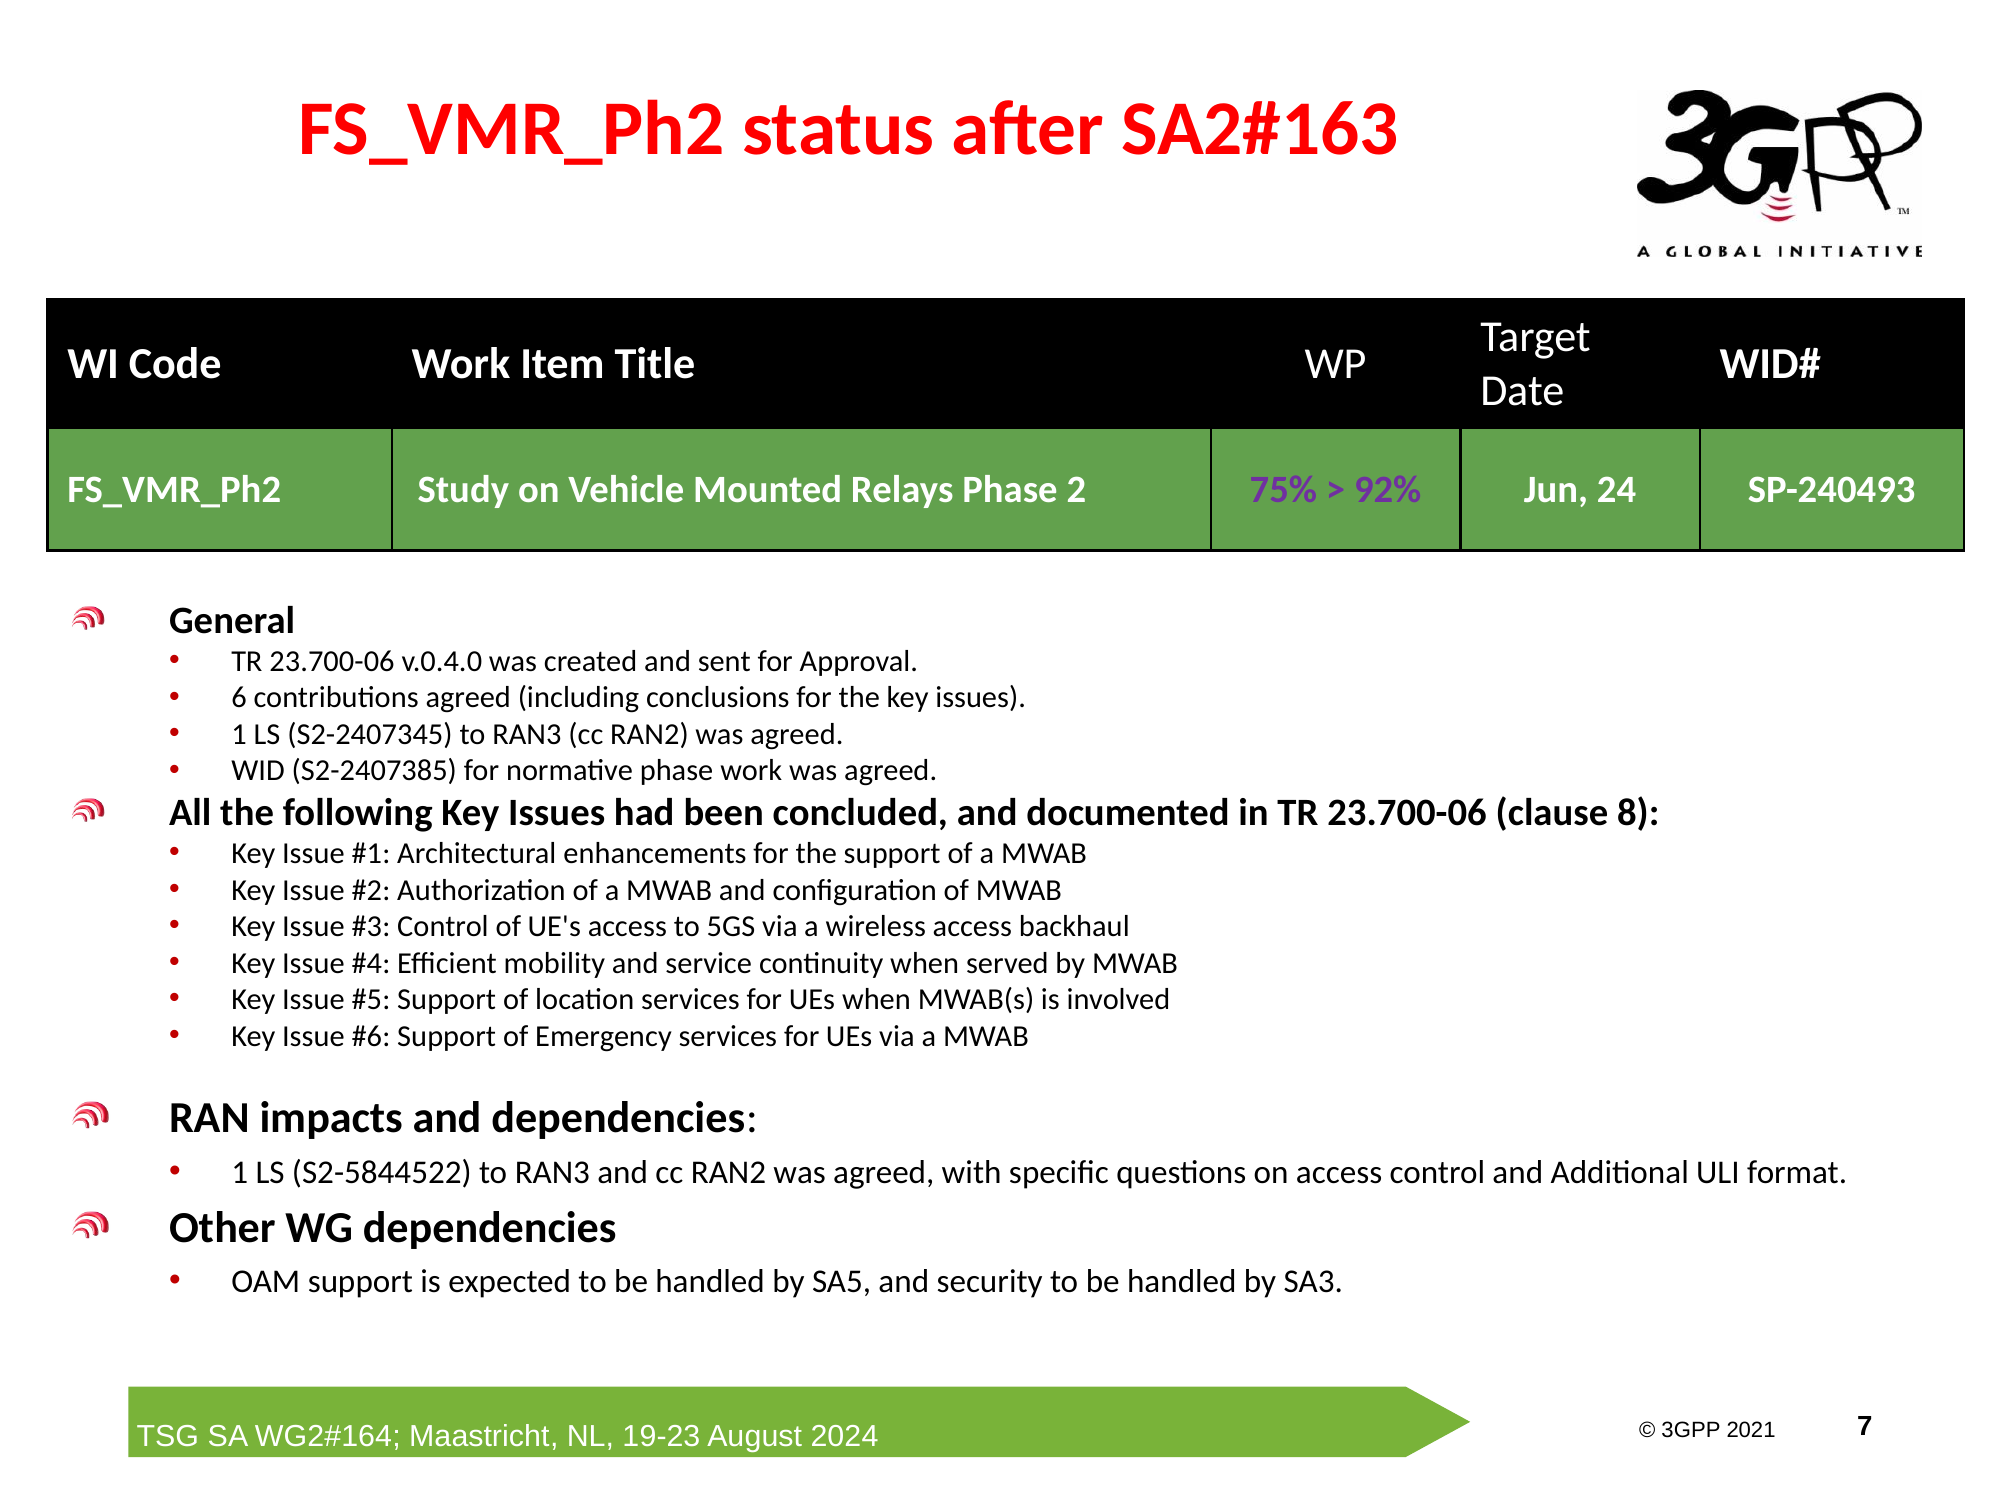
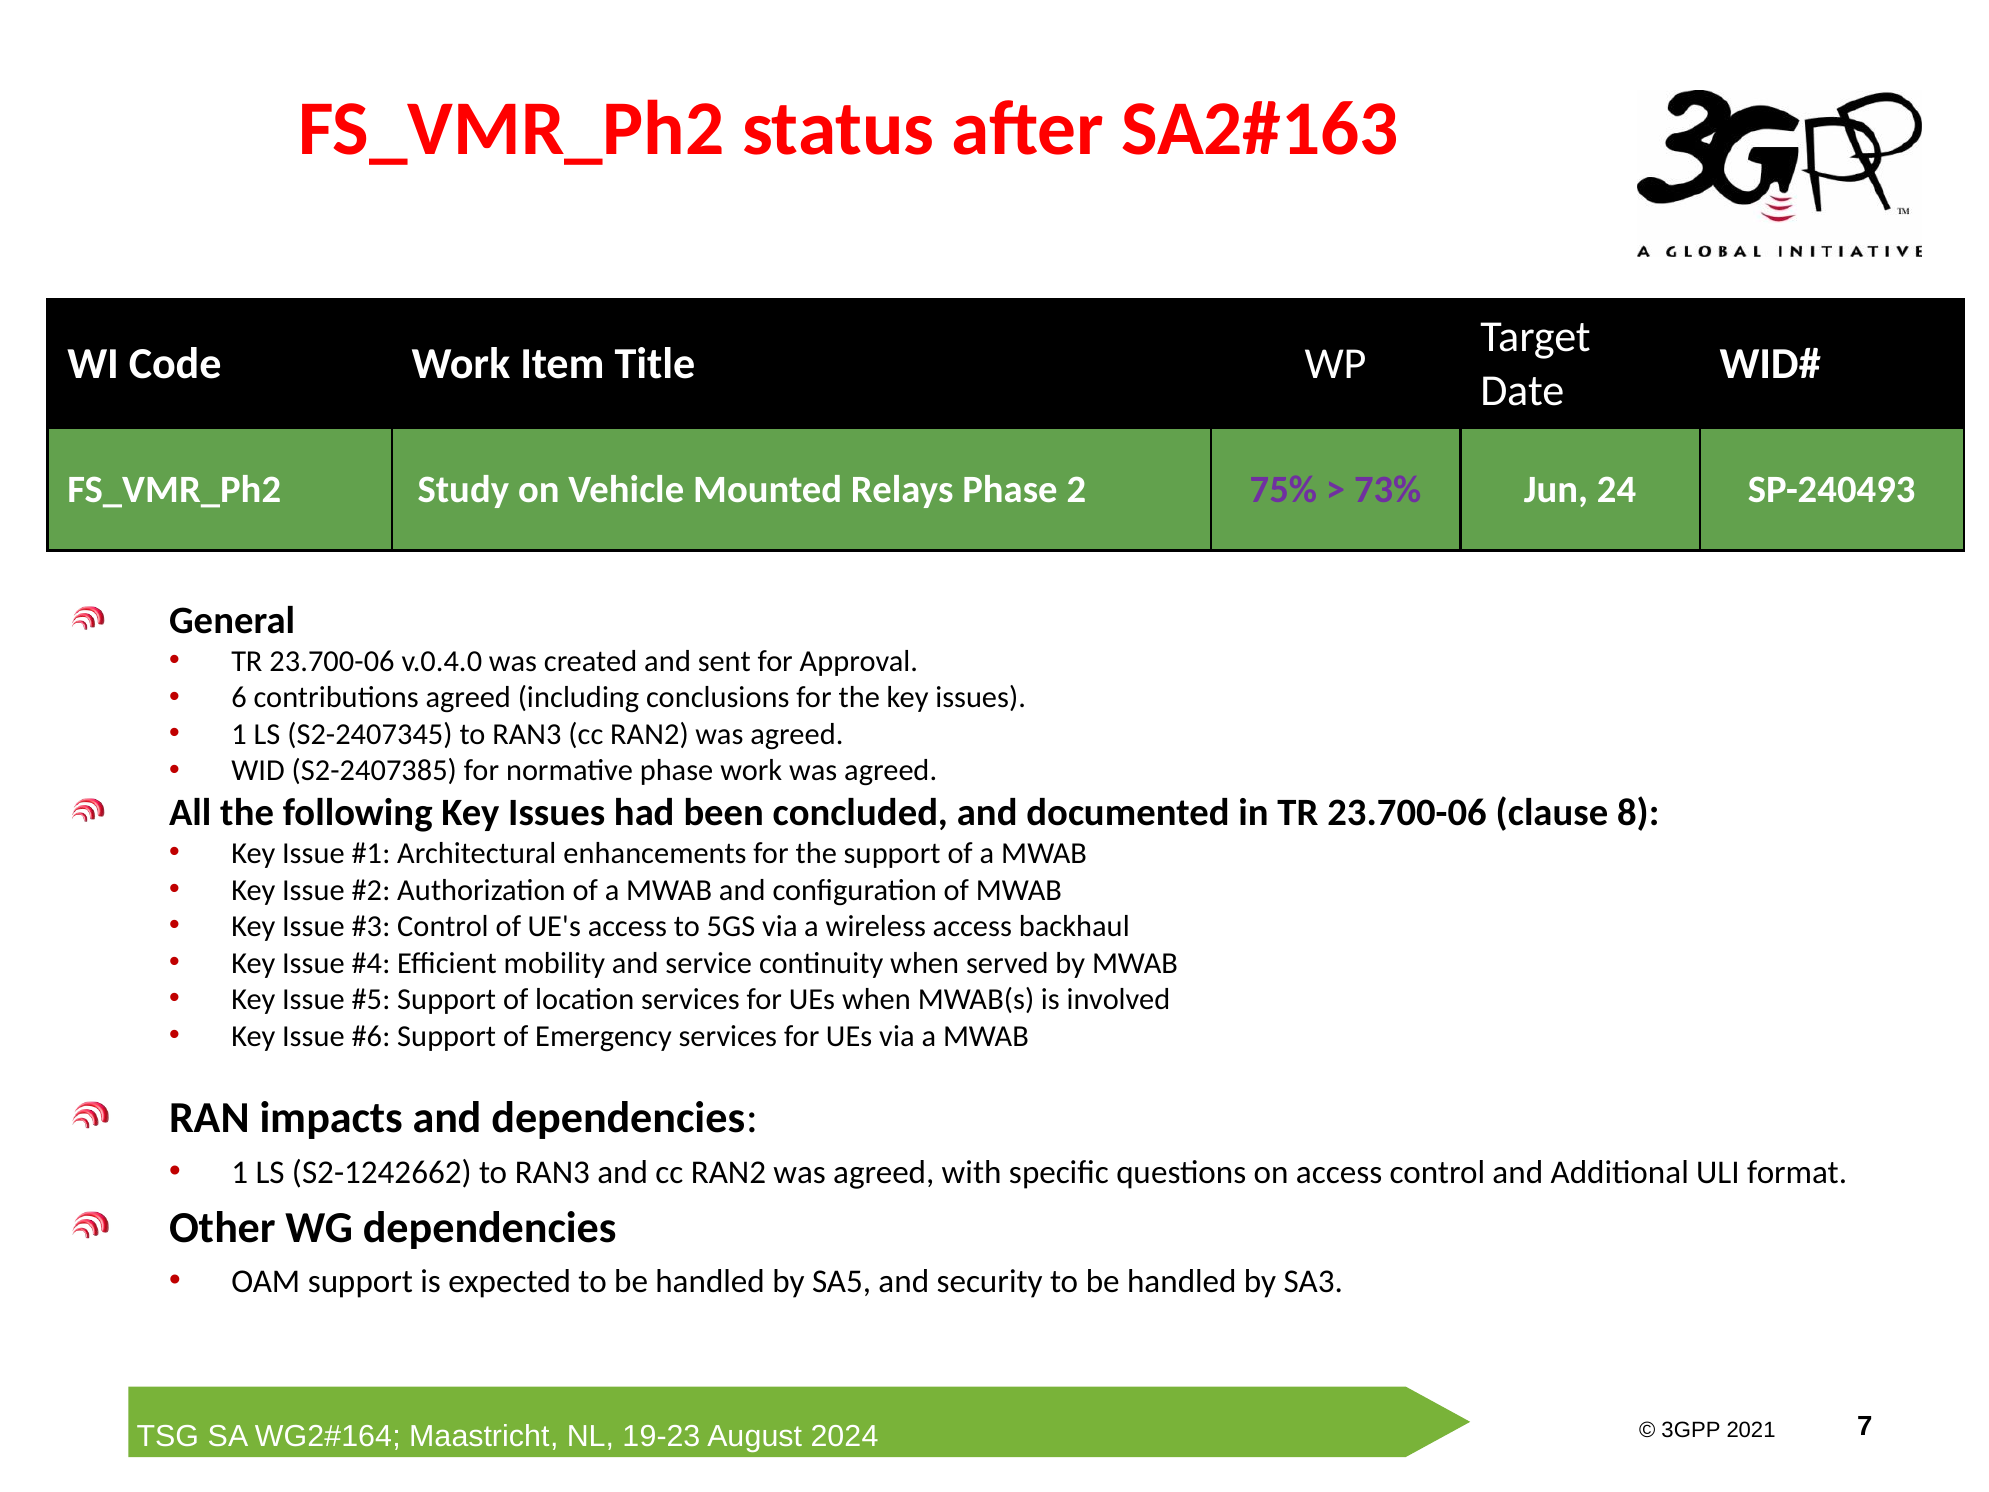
92%: 92% -> 73%
S2-5844522: S2-5844522 -> S2-1242662
